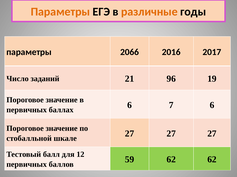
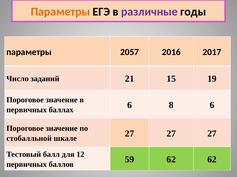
различные colour: orange -> purple
2066: 2066 -> 2057
96: 96 -> 15
7: 7 -> 8
